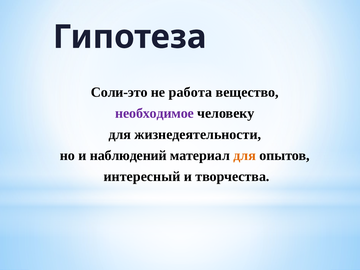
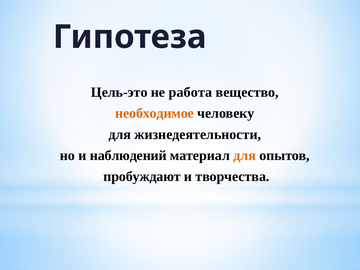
Соли-это: Соли-это -> Цель-это
необходимое colour: purple -> orange
интересный: интересный -> пробуждают
